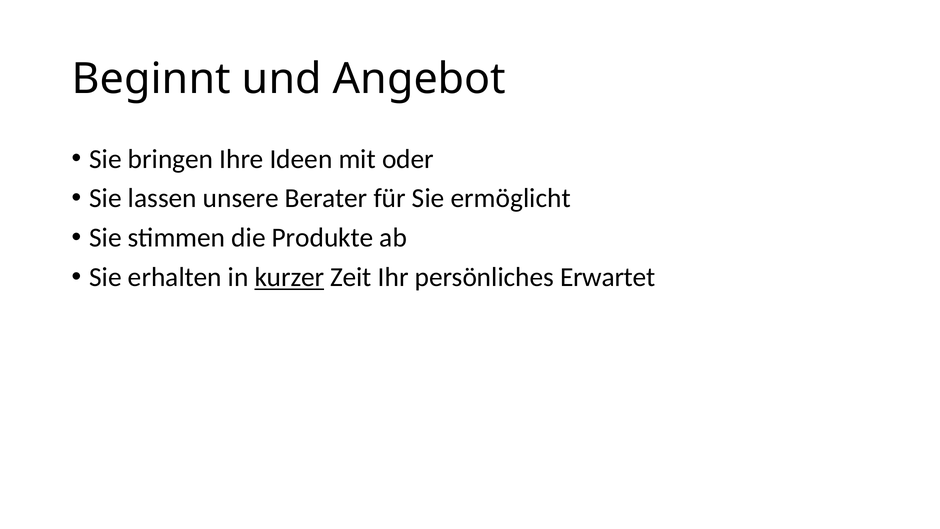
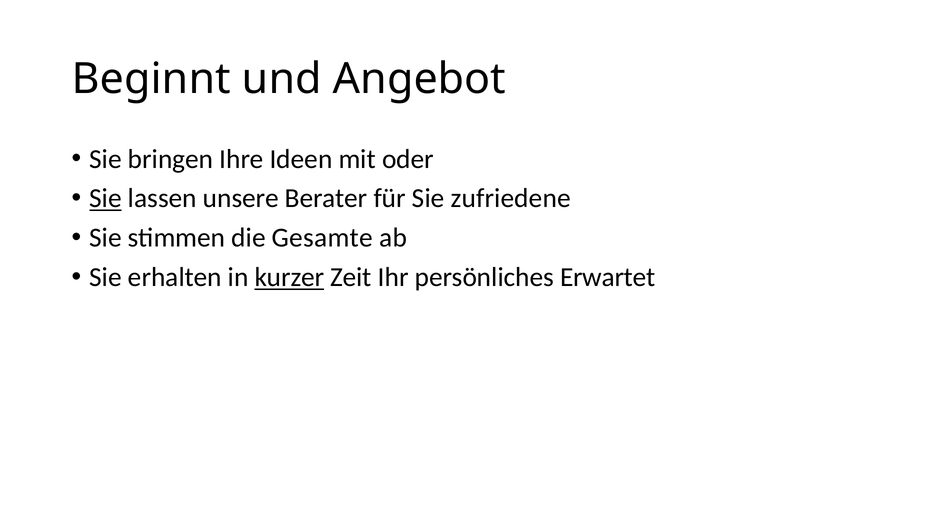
Sie at (106, 198) underline: none -> present
ermöglicht: ermöglicht -> zufriedene
Produkte: Produkte -> Gesamte
